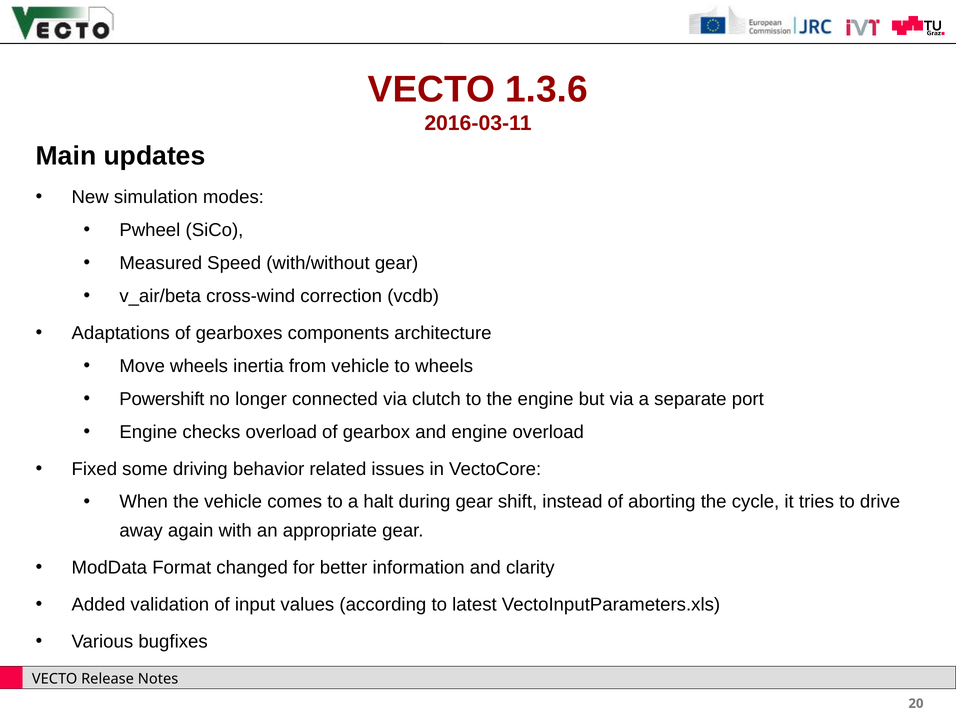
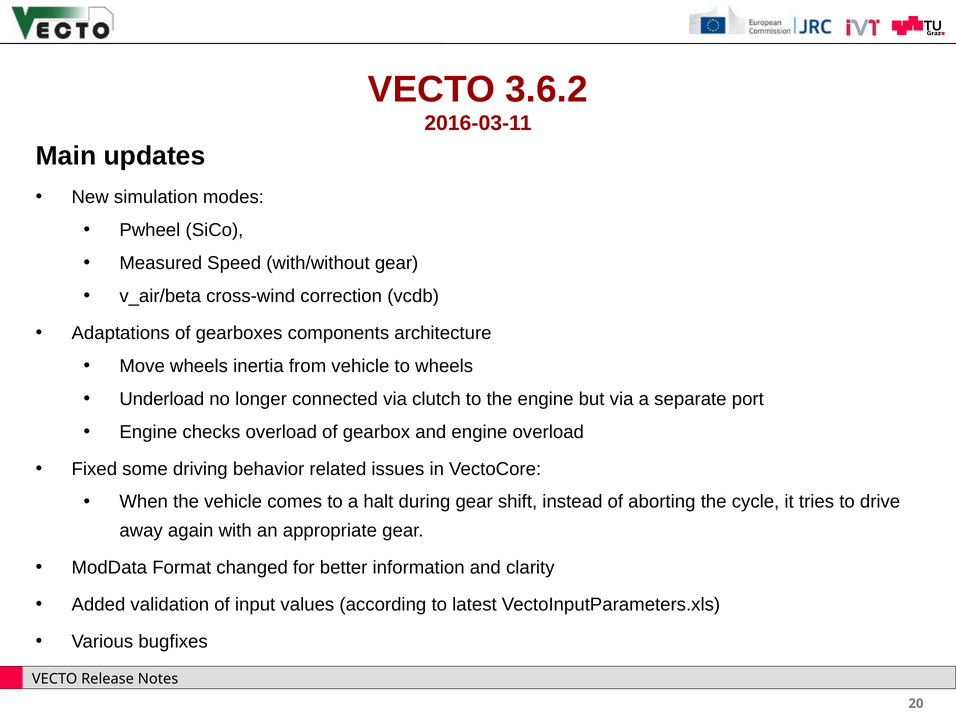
1.3.6: 1.3.6 -> 3.6.2
Powershift: Powershift -> Underload
